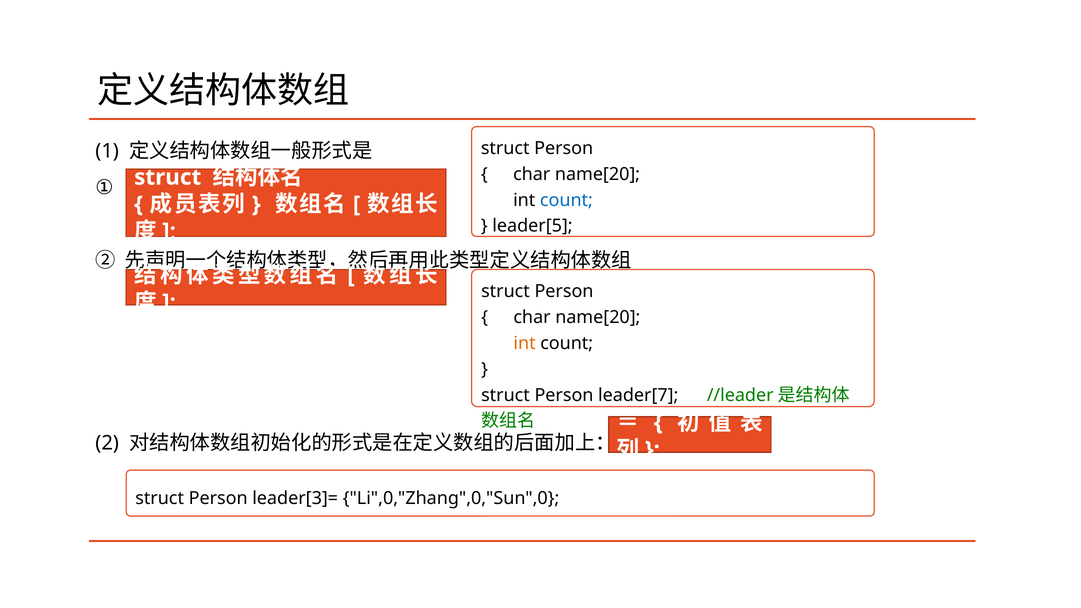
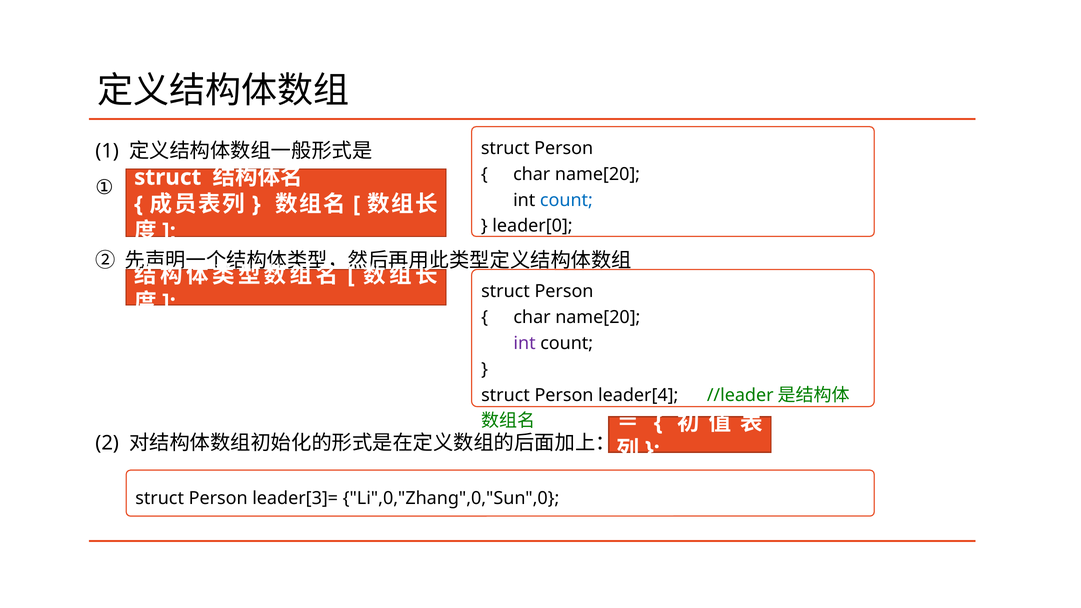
leader[5: leader[5 -> leader[0
int at (525, 343) colour: orange -> purple
leader[7: leader[7 -> leader[4
